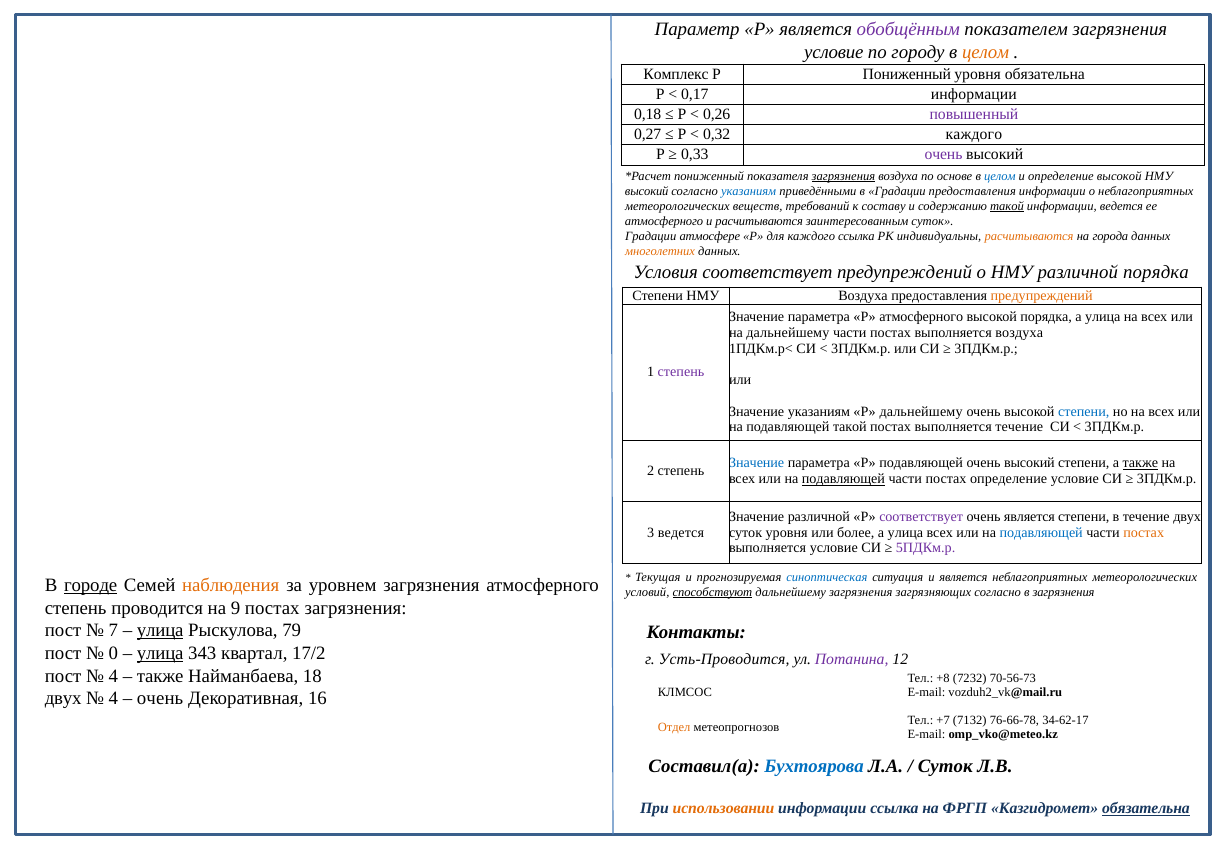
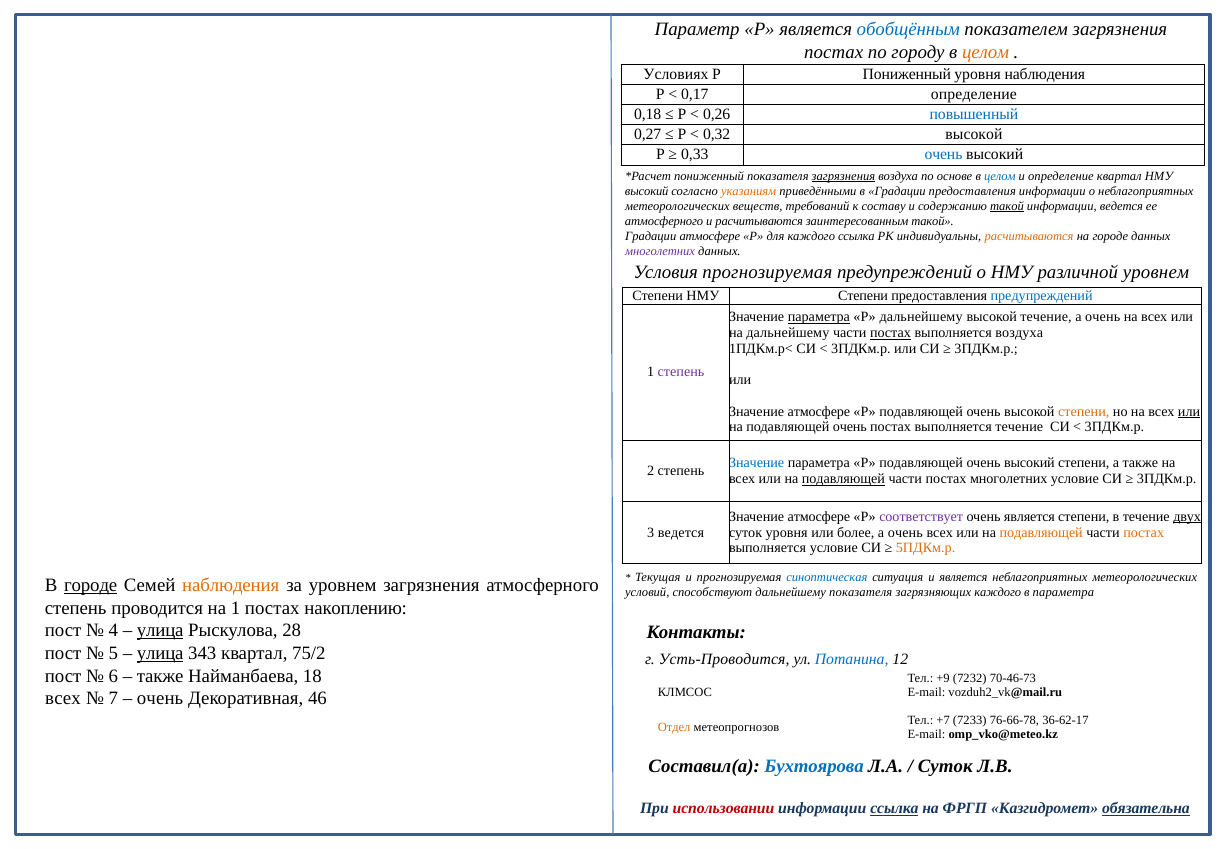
обобщённым colour: purple -> blue
условие at (834, 52): условие -> постах
Комплекс: Комплекс -> Условиях
уровня обязательна: обязательна -> наблюдения
0,17 информации: информации -> определение
повышенный colour: purple -> blue
0,32 каждого: каждого -> высокой
очень at (944, 155) colour: purple -> blue
определение высокой: высокой -> квартал
указаниям at (749, 191) colour: blue -> orange
заинтересованным суток: суток -> такой
на города: города -> городе
многолетних at (660, 251) colour: orange -> purple
Условия соответствует: соответствует -> прогнозируемая
различной порядка: порядка -> уровнем
НМУ Воздуха: Воздуха -> Степени
предупреждений at (1042, 295) colour: orange -> blue
параметра at (819, 317) underline: none -> present
Р атмосферного: атмосферного -> дальнейшему
высокой порядка: порядка -> течение
улица at (1103, 317): улица -> очень
постах at (890, 333) underline: none -> present
указаниям at (819, 411): указаниям -> атмосфере
дальнейшему at (921, 411): дальнейшему -> подавляющей
степени at (1084, 411) colour: blue -> orange
или at (1189, 411) underline: none -> present
на подавляющей такой: такой -> очень
также at (1140, 463) underline: present -> none
постах определение: определение -> многолетних
различной at (819, 517): различной -> атмосфере
двух at (1187, 517) underline: none -> present
более а улица: улица -> очень
подавляющей at (1041, 532) colour: blue -> orange
5ПДКм.р colour: purple -> orange
способствуют underline: present -> none
дальнейшему загрязнения: загрязнения -> показателя
загрязняющих согласно: согласно -> каждого
в загрязнения: загрязнения -> параметра
на 9: 9 -> 1
постах загрязнения: загрязнения -> накоплению
7: 7 -> 4
79: 79 -> 28
0: 0 -> 5
17/2: 17/2 -> 75/2
Потанина colour: purple -> blue
4 at (113, 676): 4 -> 6
+8: +8 -> +9
70-56-73: 70-56-73 -> 70-46-73
двух at (63, 698): двух -> всех
4 at (113, 698): 4 -> 7
16: 16 -> 46
7132: 7132 -> 7233
34-62-17: 34-62-17 -> 36-62-17
использовании colour: orange -> red
ссылка at (894, 808) underline: none -> present
